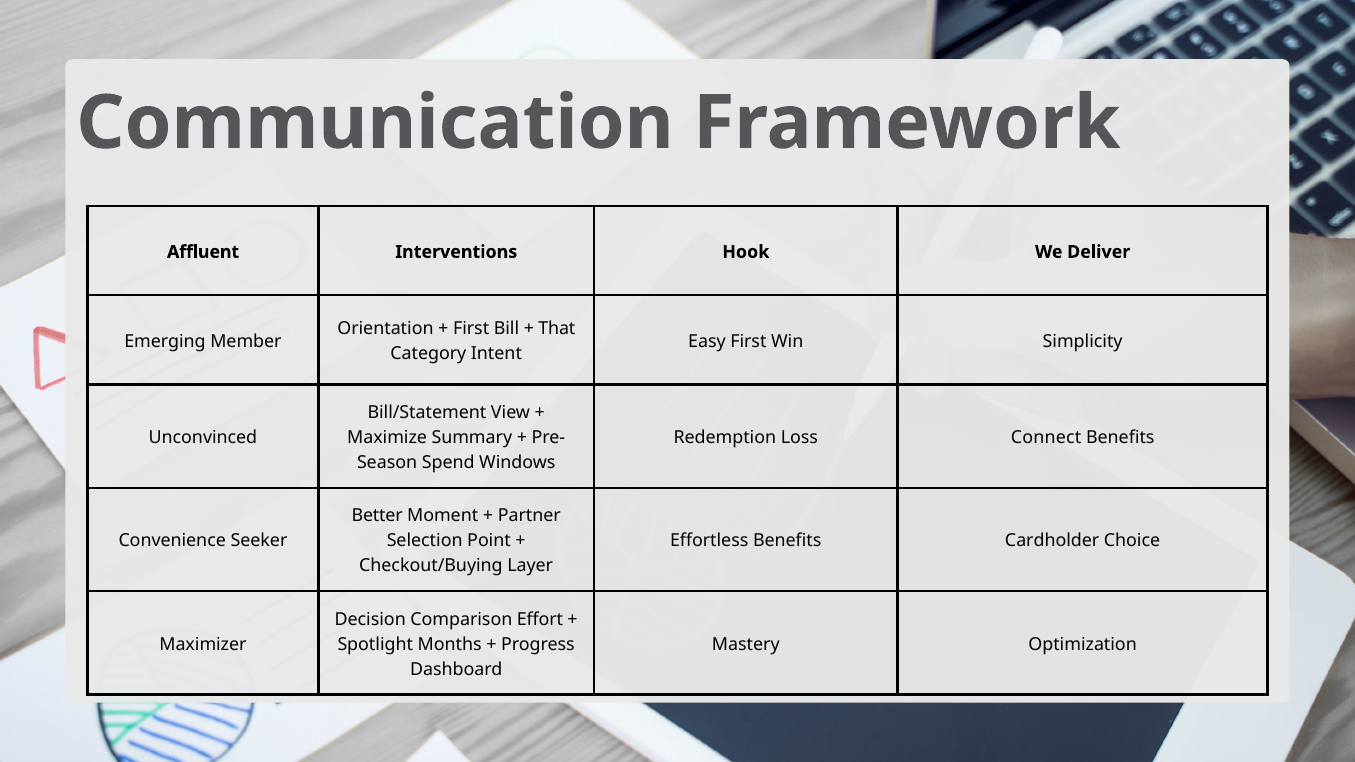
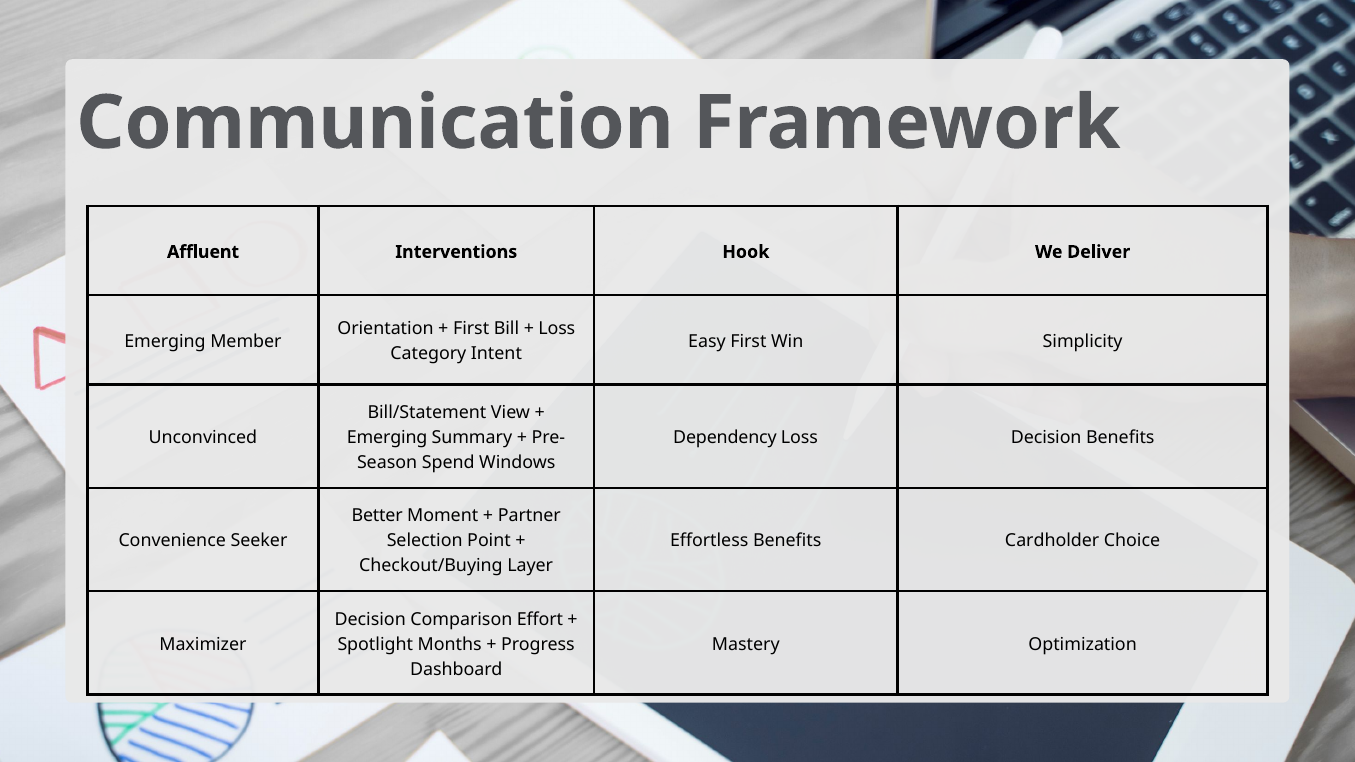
That at (557, 329): That -> Loss
Maximize at (387, 438): Maximize -> Emerging
Redemption: Redemption -> Dependency
Loss Connect: Connect -> Decision
